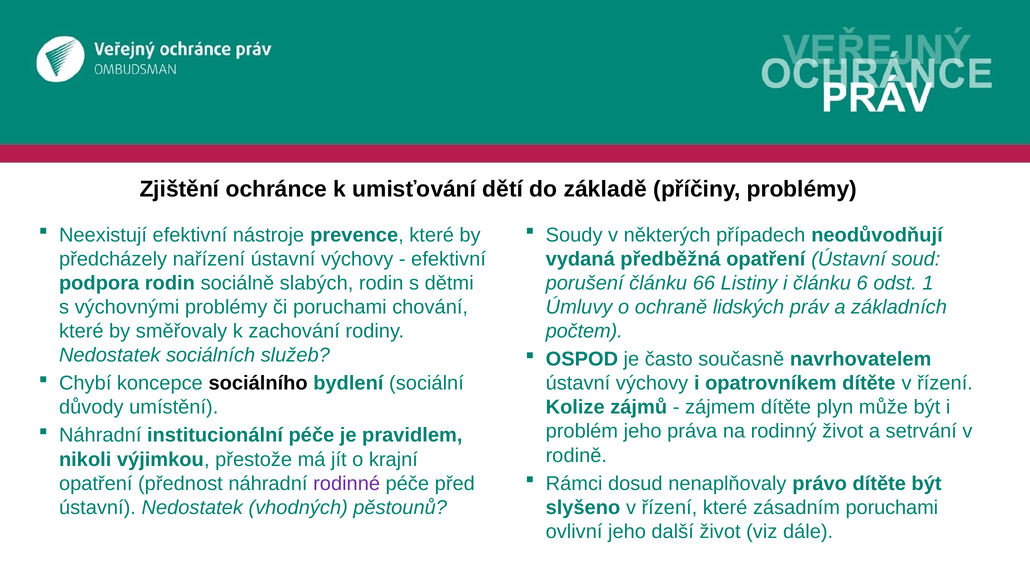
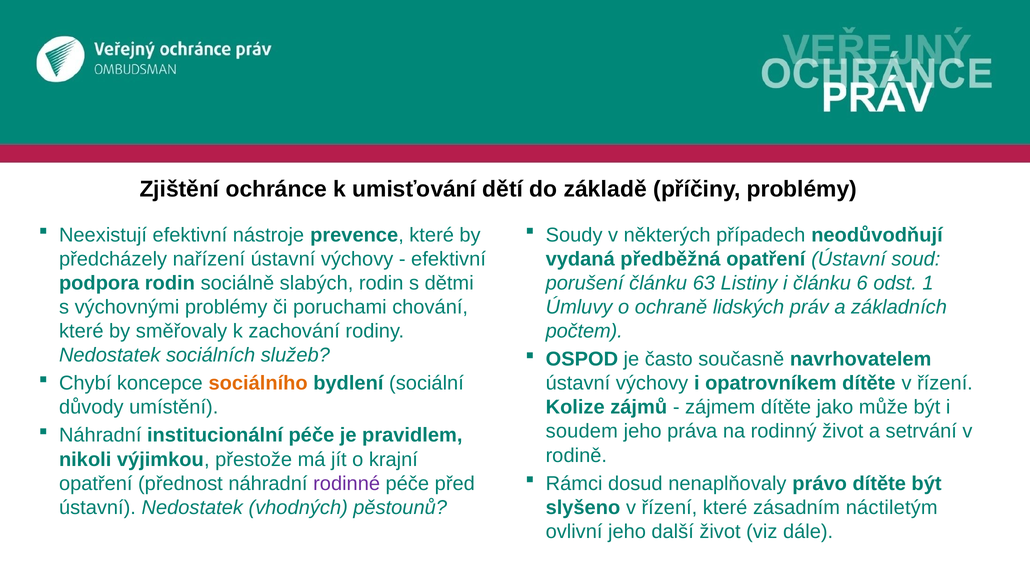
66: 66 -> 63
sociálního colour: black -> orange
plyn: plyn -> jako
problém: problém -> soudem
zásadním poruchami: poruchami -> náctiletým
